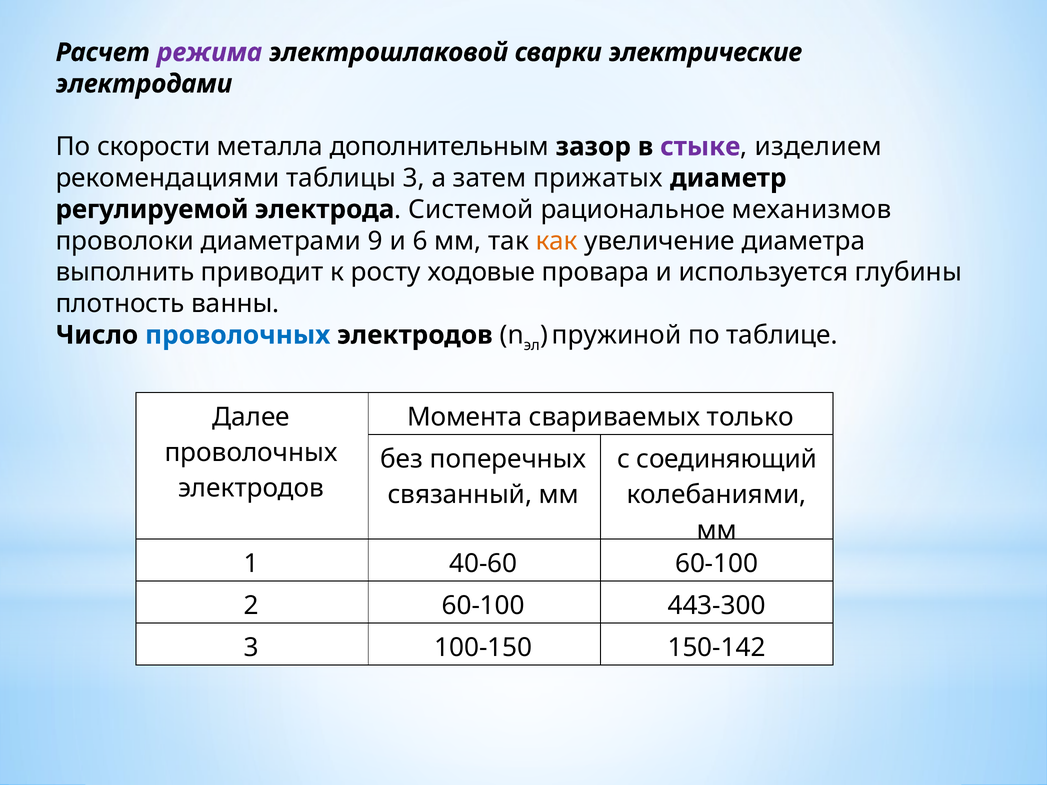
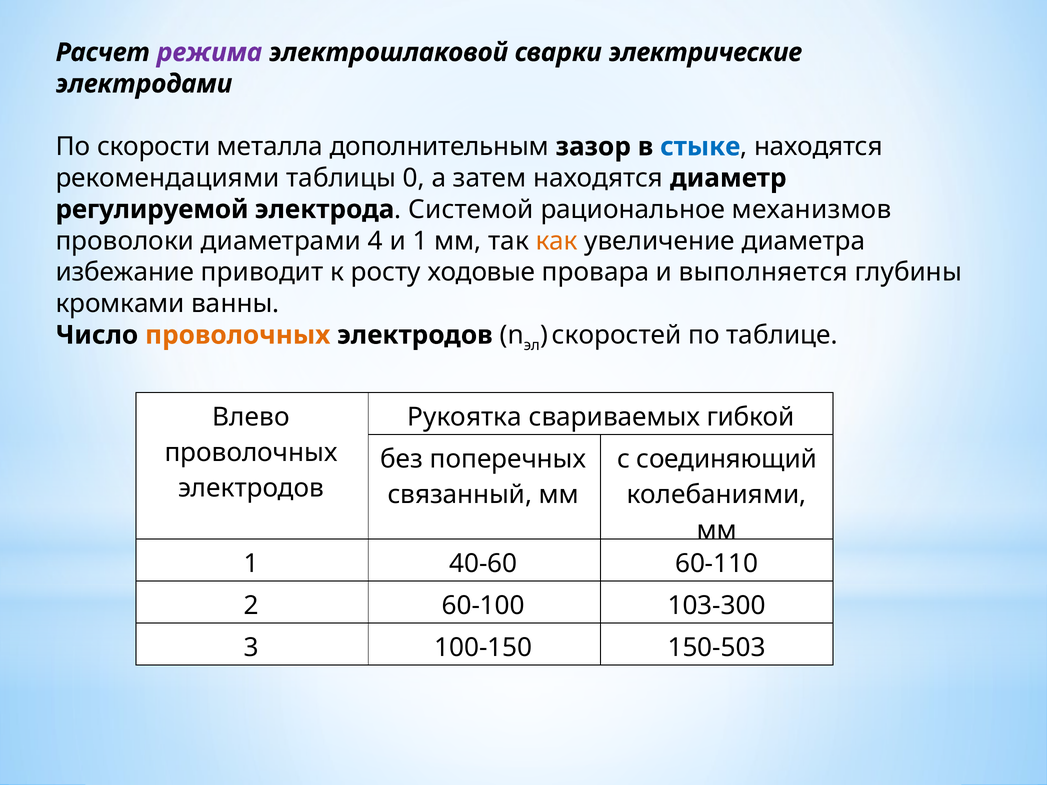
стыке colour: purple -> blue
изделием at (818, 147): изделием -> находятся
таблицы 3: 3 -> 0
затем прижатых: прижатых -> находятся
9: 9 -> 4
и 6: 6 -> 1
выполнить: выполнить -> избежание
используется: используется -> выполняется
плотность: плотность -> кромками
проволочных at (238, 335) colour: blue -> orange
пружиной: пружиной -> скоростей
Далее: Далее -> Влево
Момента: Момента -> Рукоятка
только: только -> гибкой
40-60 60-100: 60-100 -> 60-110
443-300: 443-300 -> 103-300
150-142: 150-142 -> 150-503
